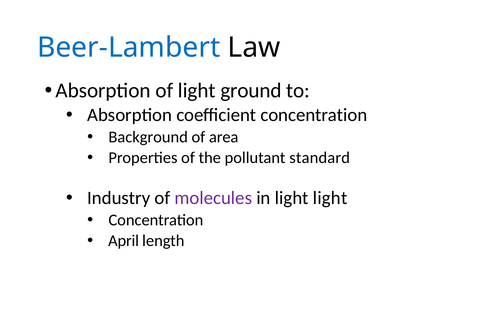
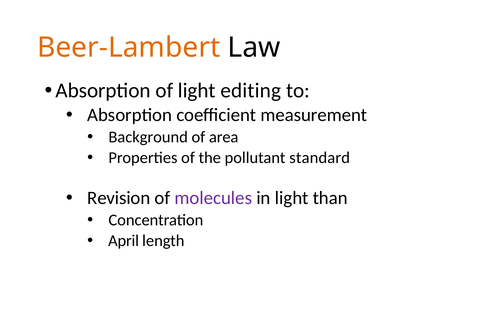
Beer-Lambert colour: blue -> orange
ground: ground -> editing
coefficient concentration: concentration -> measurement
Industry: Industry -> Revision
light light: light -> than
